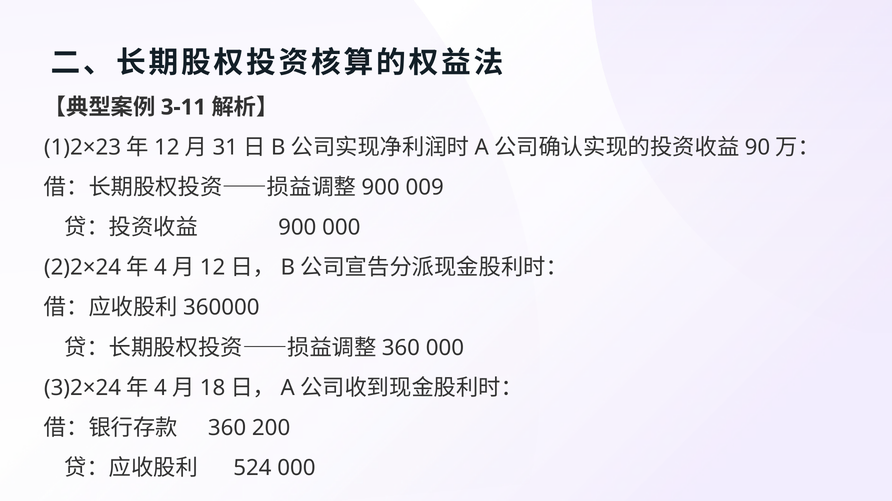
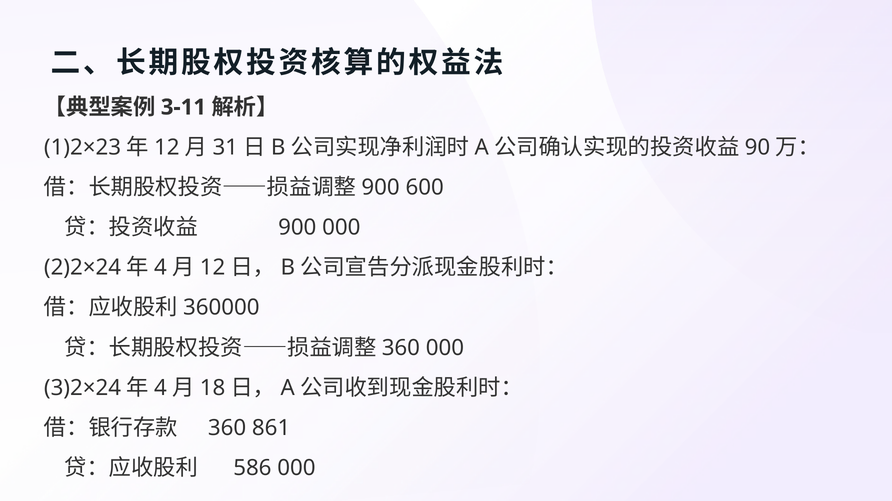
009: 009 -> 600
200: 200 -> 861
524: 524 -> 586
